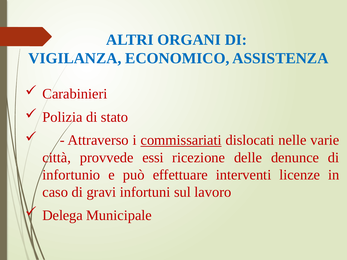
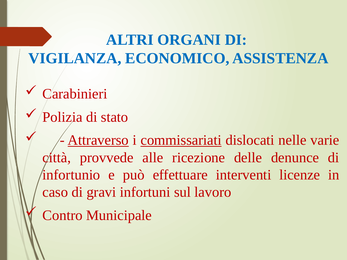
Attraverso underline: none -> present
essi: essi -> alle
Delega: Delega -> Contro
